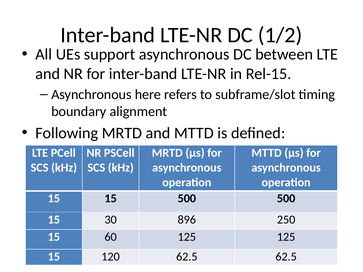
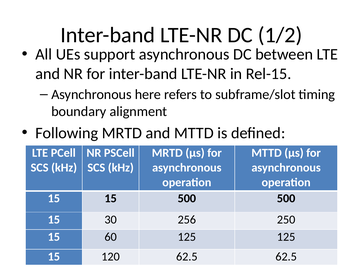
896: 896 -> 256
